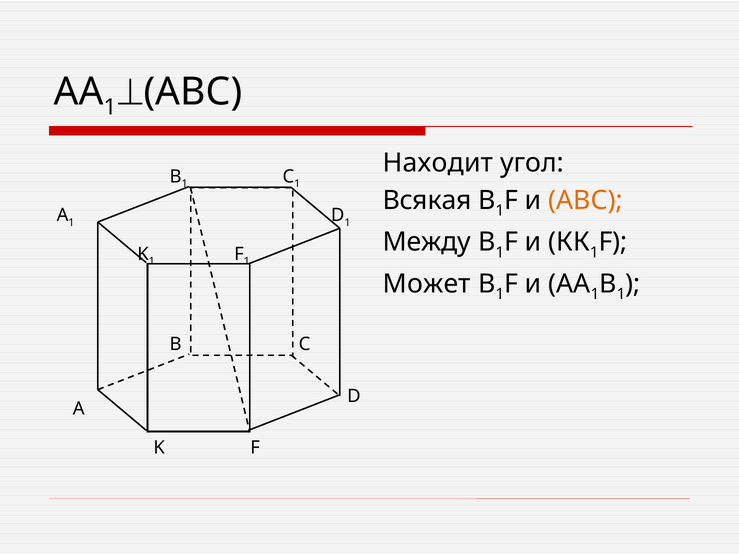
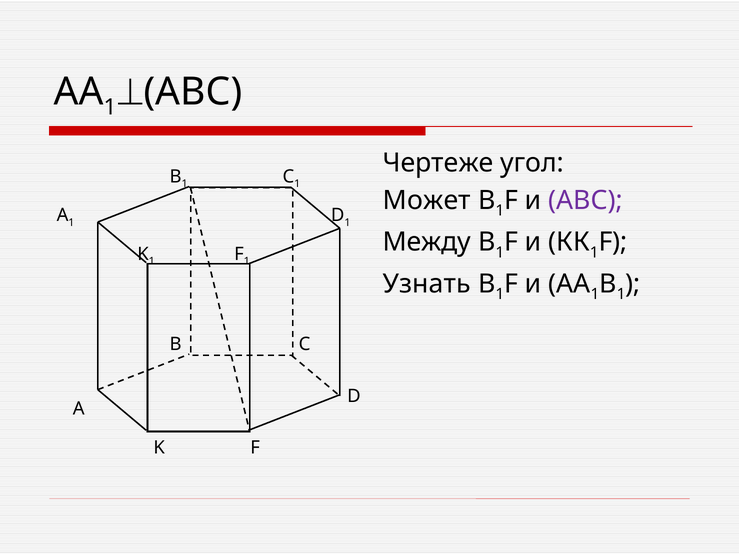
Находит: Находит -> Чертеже
Всякая: Всякая -> Может
АВС at (586, 201) colour: orange -> purple
Может: Может -> Узнать
